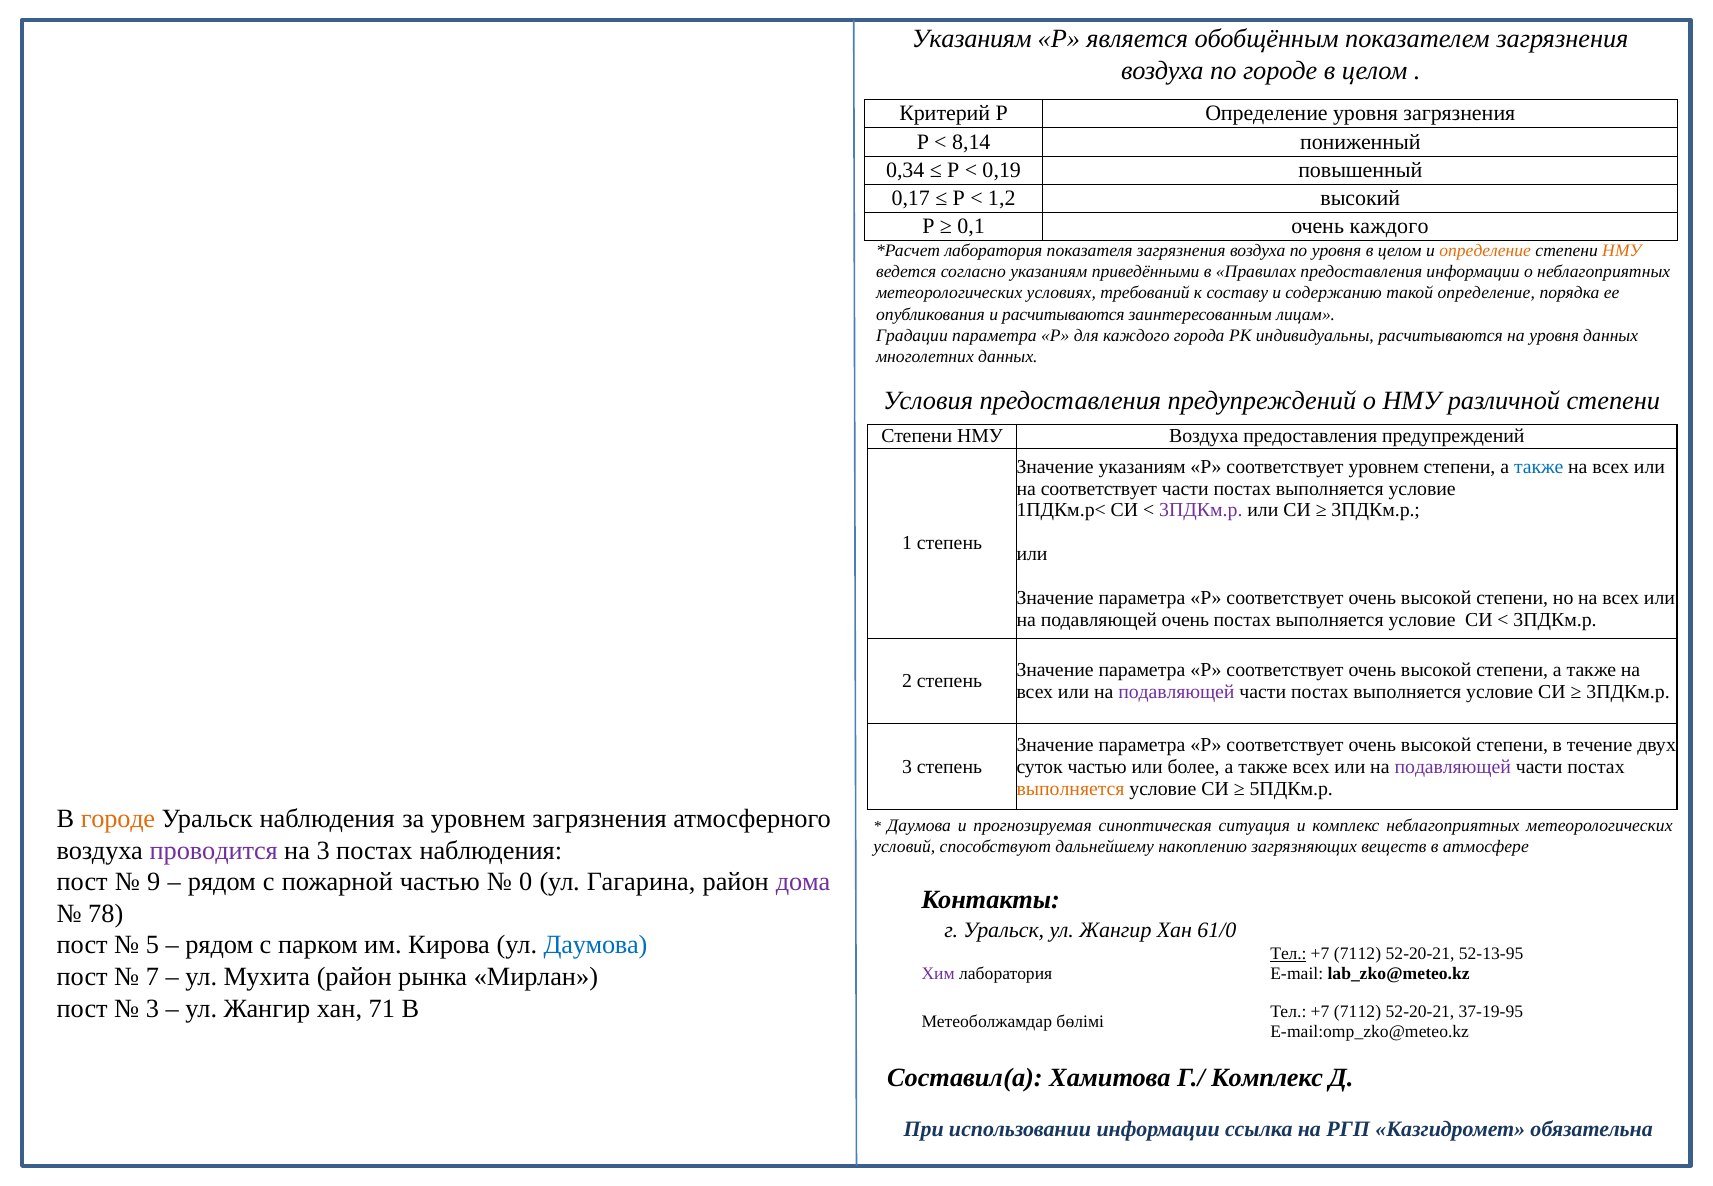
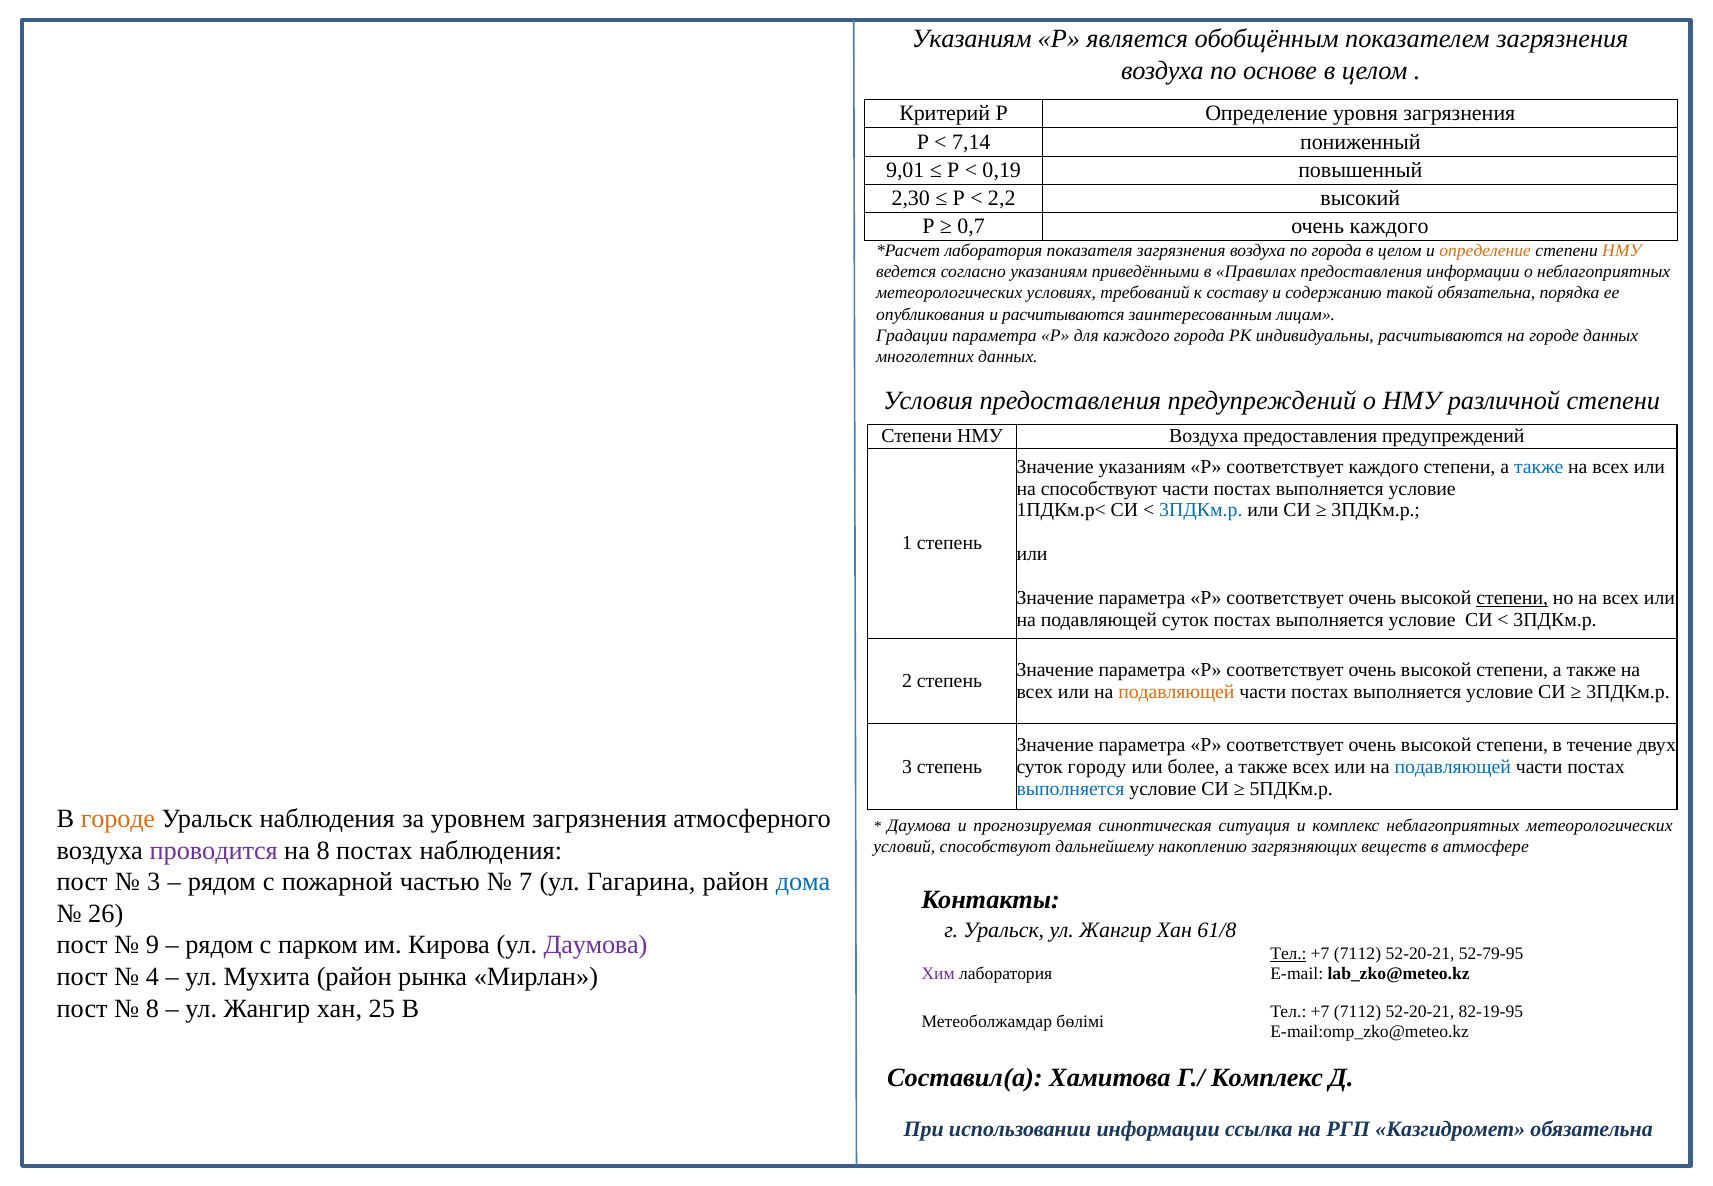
по городе: городе -> основе
8,14: 8,14 -> 7,14
0,34: 0,34 -> 9,01
0,17: 0,17 -> 2,30
1,2: 1,2 -> 2,2
0,1: 0,1 -> 0,7
по уровня: уровня -> города
такой определение: определение -> обязательна
на уровня: уровня -> городе
соответствует уровнем: уровнем -> каждого
на соответствует: соответствует -> способствуют
3ПДКм.р at (1201, 510) colour: purple -> blue
степени at (1512, 598) underline: none -> present
подавляющей очень: очень -> суток
подавляющей at (1176, 692) colour: purple -> orange
суток частью: частью -> городу
подавляющей at (1453, 767) colour: purple -> blue
выполняется at (1070, 789) colour: orange -> blue
на 3: 3 -> 8
9 at (154, 882): 9 -> 3
0: 0 -> 7
дома colour: purple -> blue
78: 78 -> 26
61/0: 61/0 -> 61/8
5: 5 -> 9
Даумова at (595, 945) colour: blue -> purple
52-13-95: 52-13-95 -> 52-79-95
7: 7 -> 4
3 at (152, 1008): 3 -> 8
71: 71 -> 25
37-19-95: 37-19-95 -> 82-19-95
